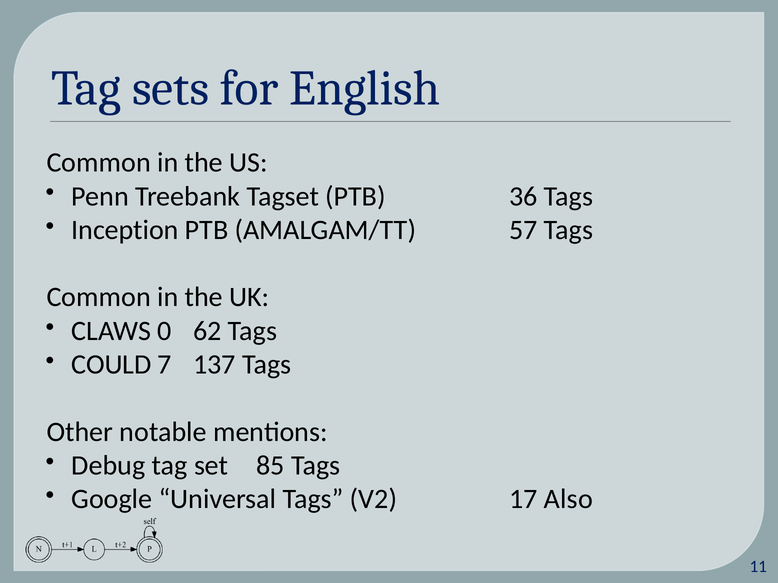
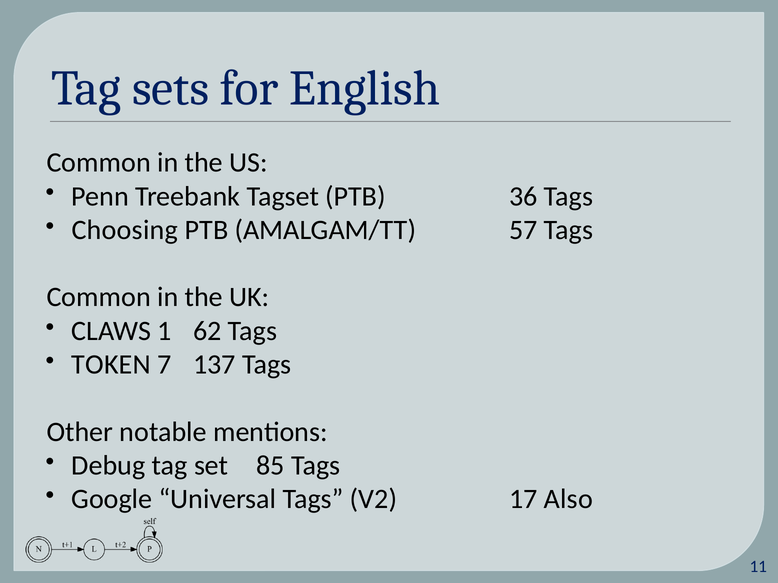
Inception: Inception -> Choosing
0: 0 -> 1
COULD: COULD -> TOKEN
